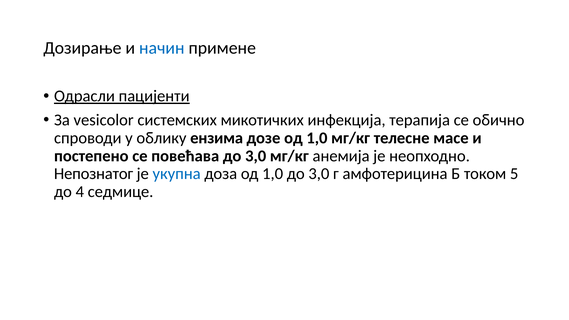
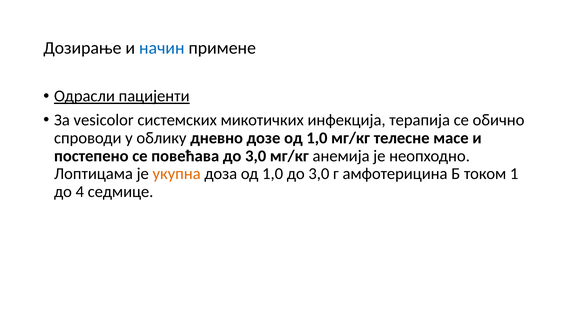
ензима: ензима -> дневно
Непознатог: Непознатог -> Лоптицама
укупна colour: blue -> orange
5: 5 -> 1
